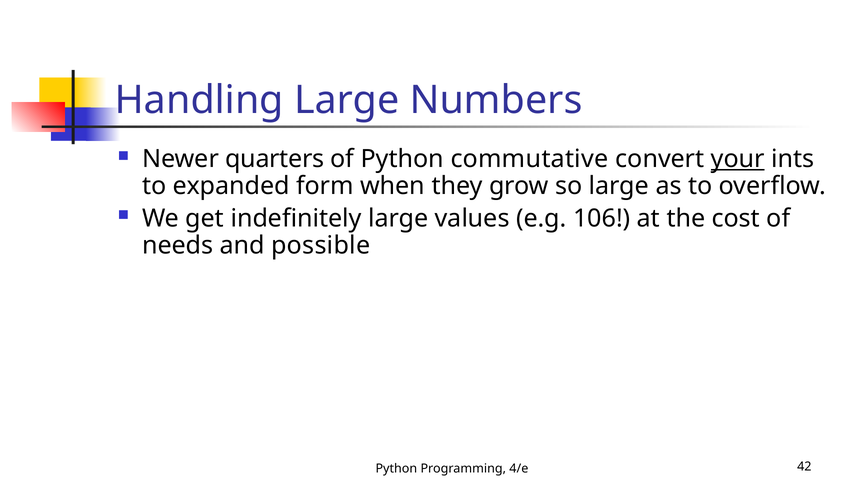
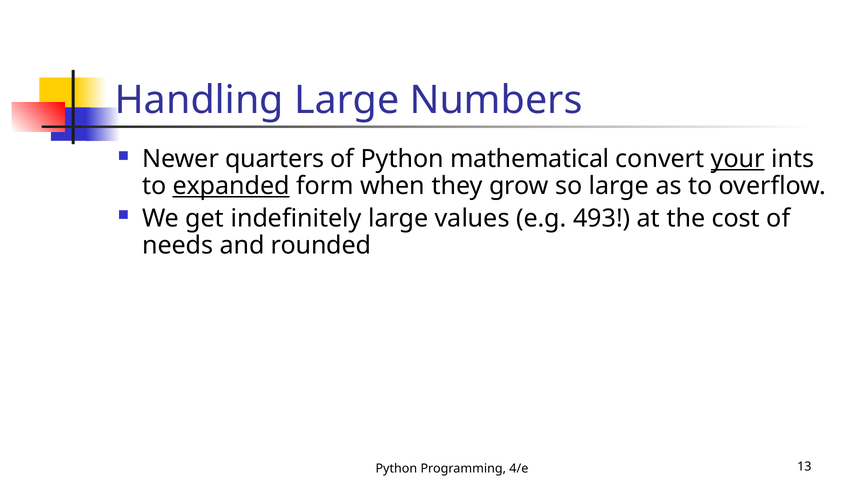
commutative: commutative -> mathematical
expanded underline: none -> present
106: 106 -> 493
possible: possible -> rounded
42: 42 -> 13
